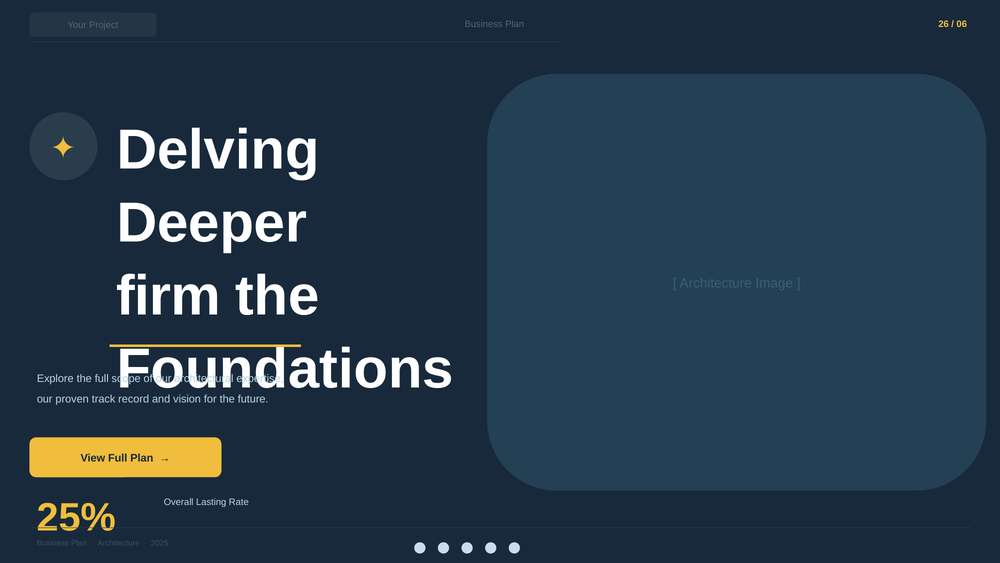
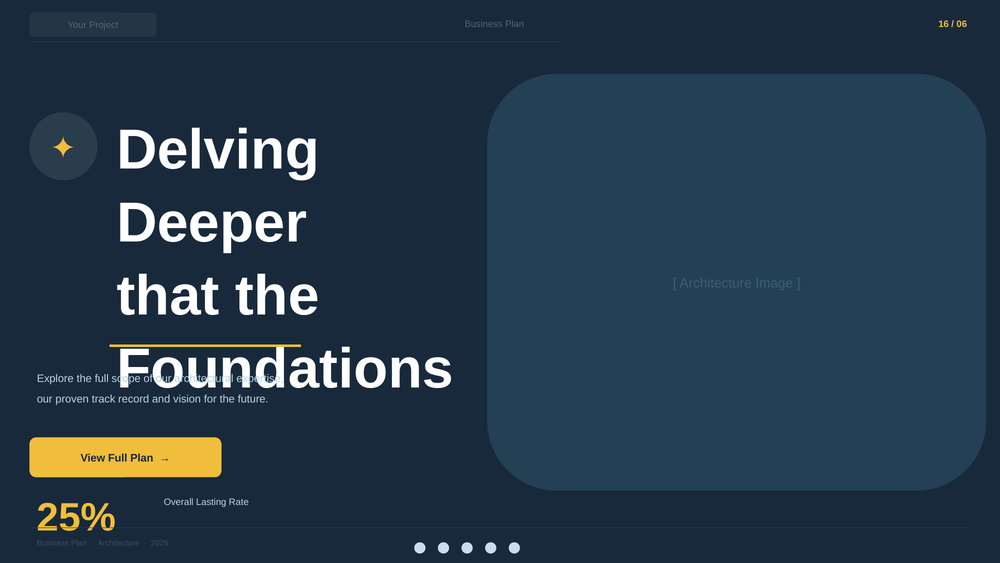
26: 26 -> 16
firm: firm -> that
